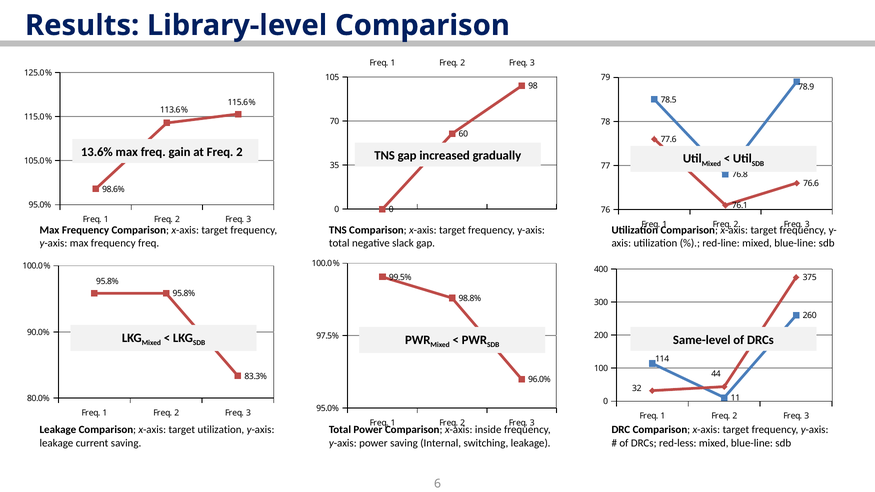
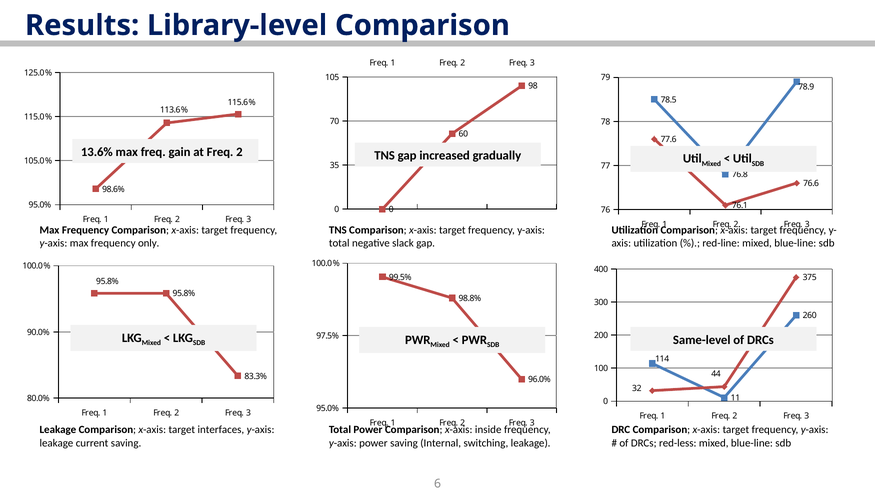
frequency freq: freq -> only
target utilization: utilization -> interfaces
